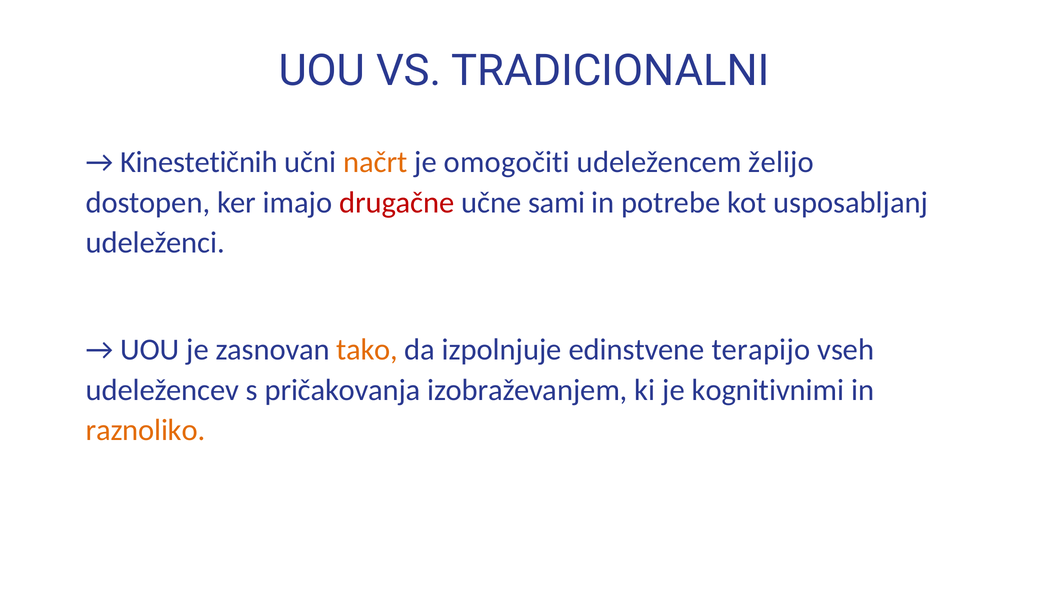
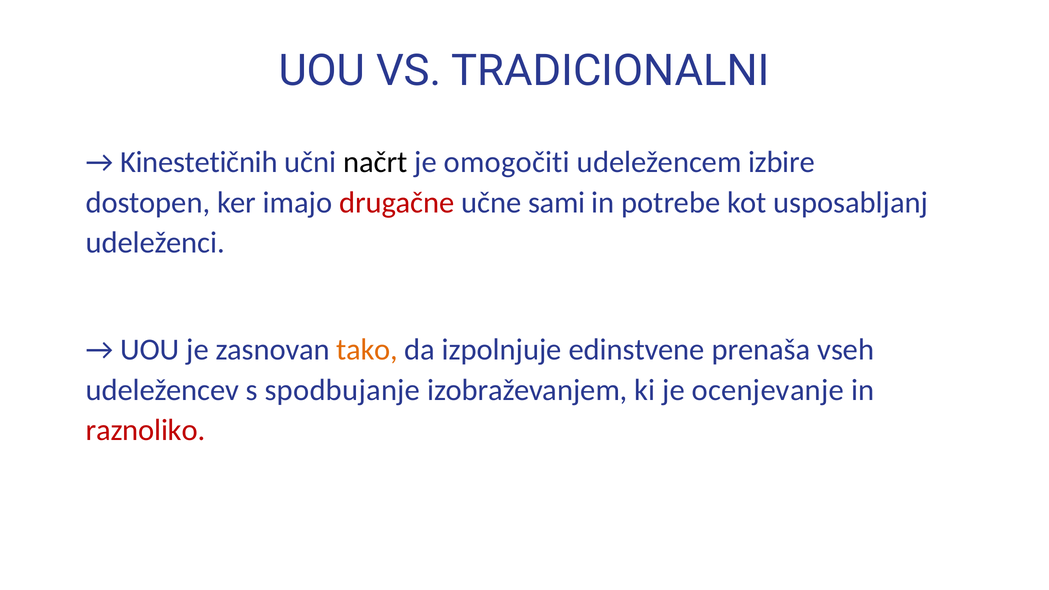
načrt colour: orange -> black
želijo: želijo -> izbire
terapijo: terapijo -> prenaša
pričakovanja: pričakovanja -> spodbujanje
kognitivnimi: kognitivnimi -> ocenjevanje
raznoliko colour: orange -> red
